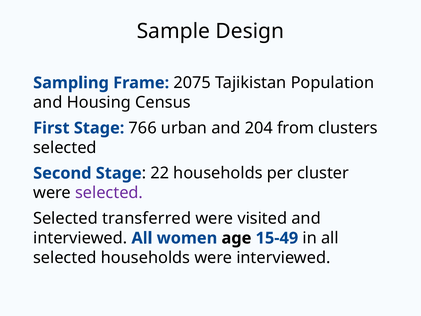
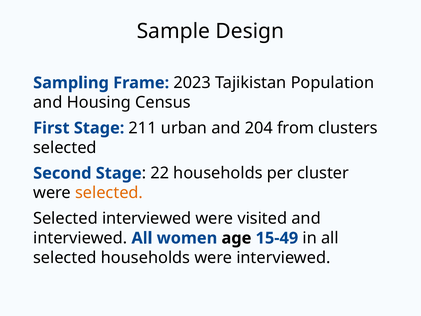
2075: 2075 -> 2023
766: 766 -> 211
selected at (109, 193) colour: purple -> orange
Selected transferred: transferred -> interviewed
